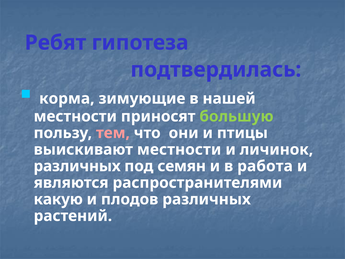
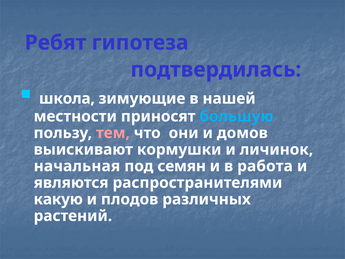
корма: корма -> школа
большую colour: light green -> light blue
птицы: птицы -> домов
выискивают местности: местности -> кормушки
различных at (77, 166): различных -> начальная
